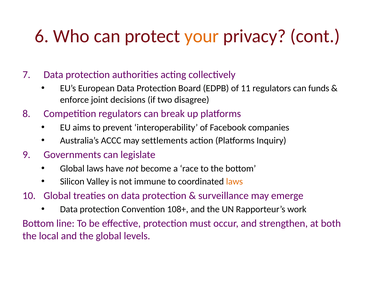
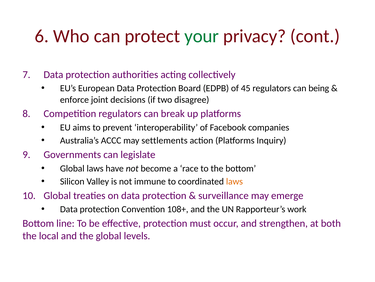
your colour: orange -> green
11: 11 -> 45
funds: funds -> being
